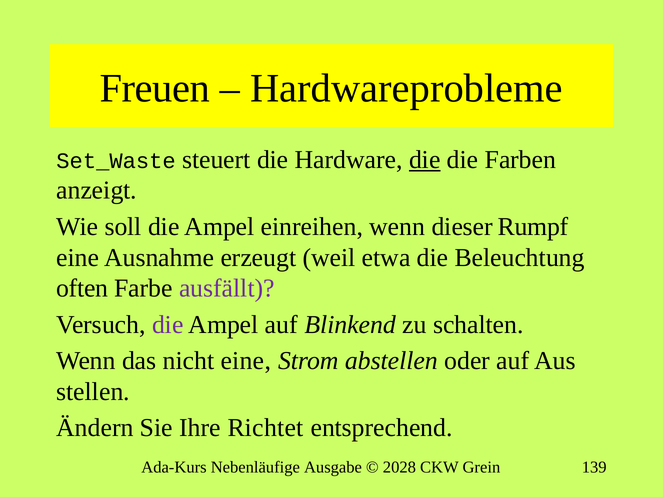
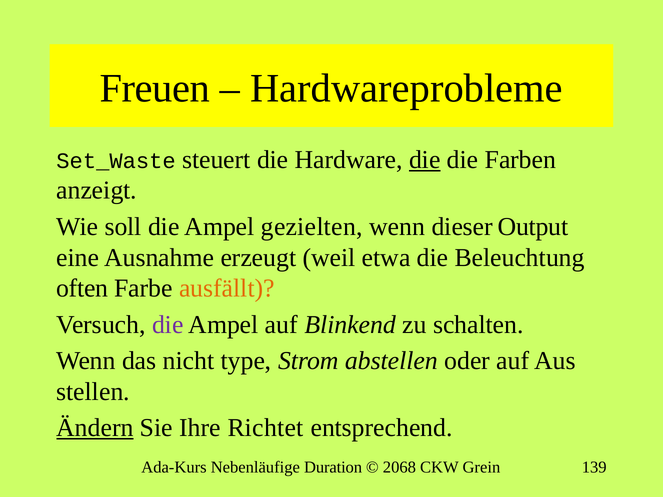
einreihen: einreihen -> gezielten
Rumpf: Rumpf -> Output
ausfällt colour: purple -> orange
nicht eine: eine -> type
Ändern underline: none -> present
Ausgabe: Ausgabe -> Duration
2028: 2028 -> 2068
